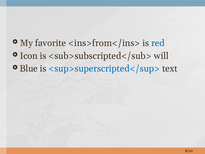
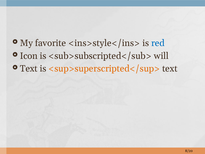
<ins>from</ins>: <ins>from</ins> -> <ins>style</ins>
Blue at (29, 69): Blue -> Text
<sup>superscripted</sup> colour: blue -> orange
